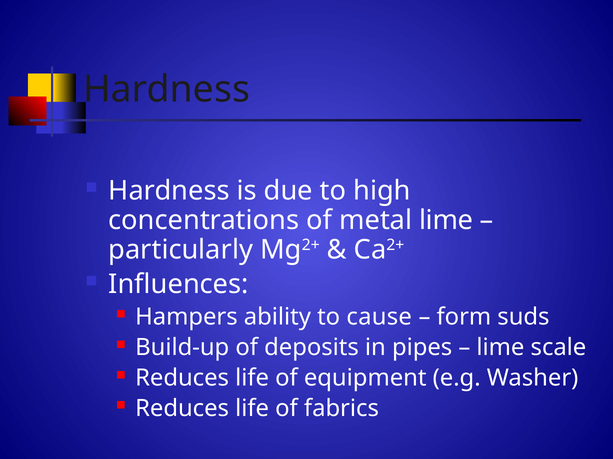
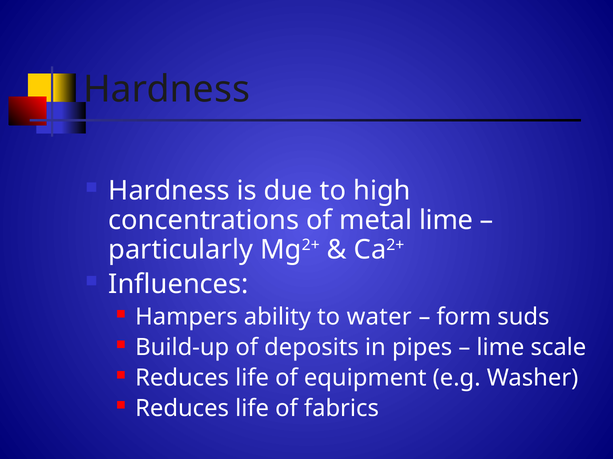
cause: cause -> water
